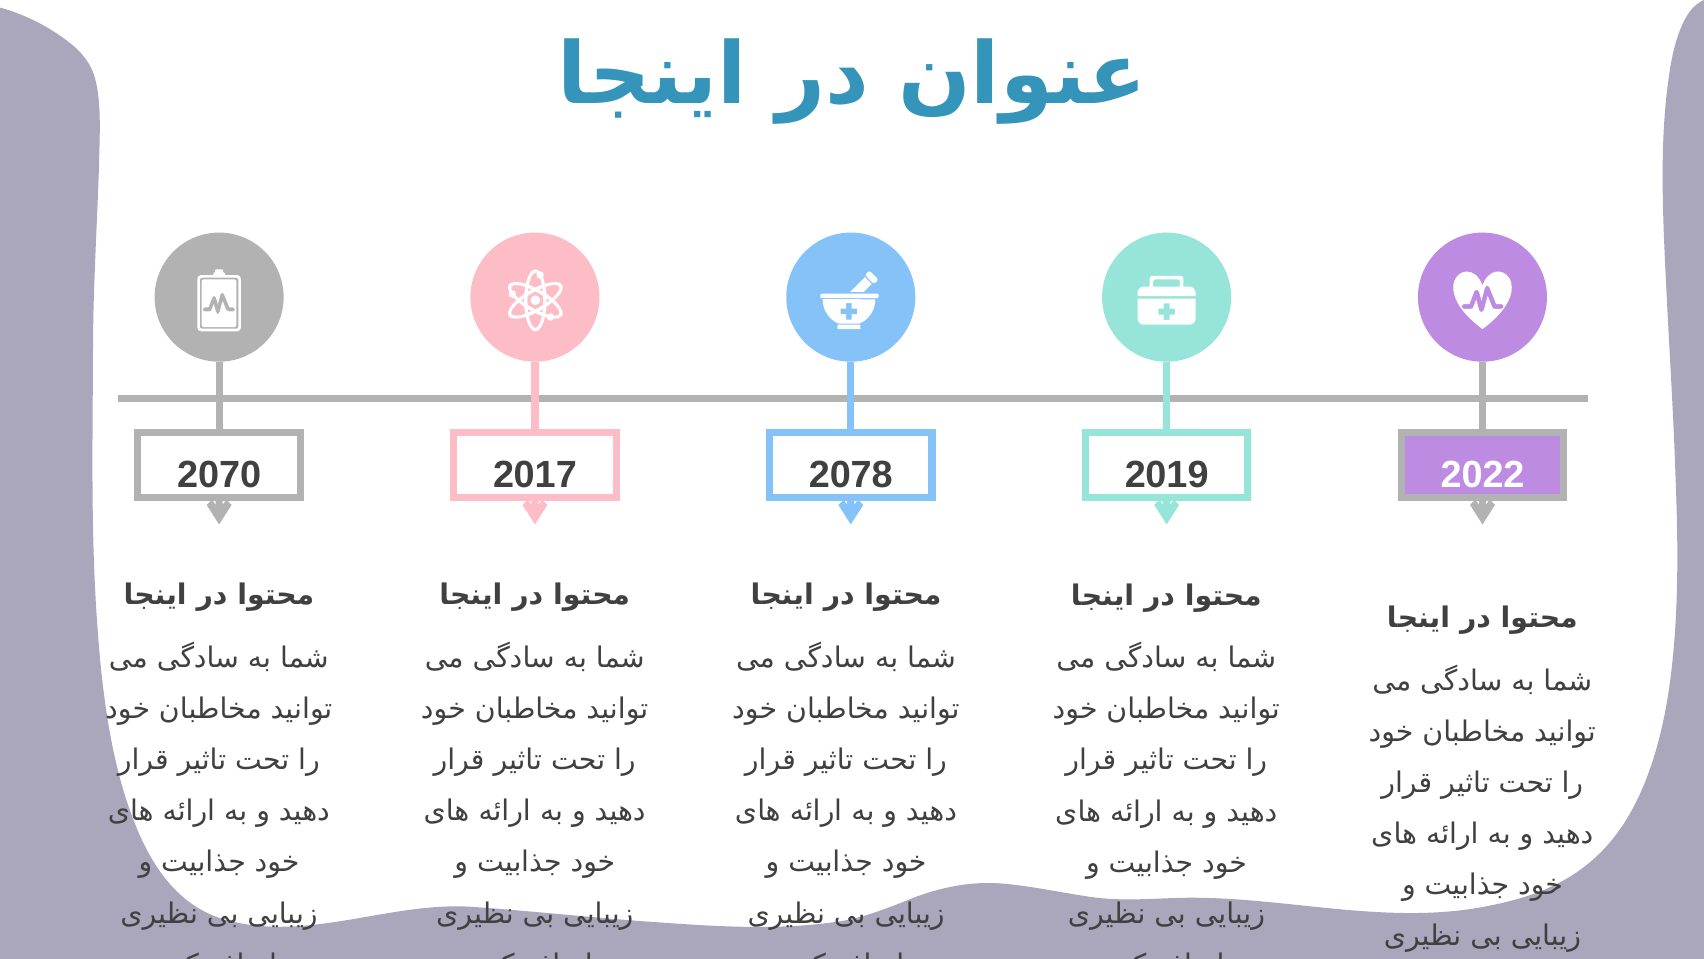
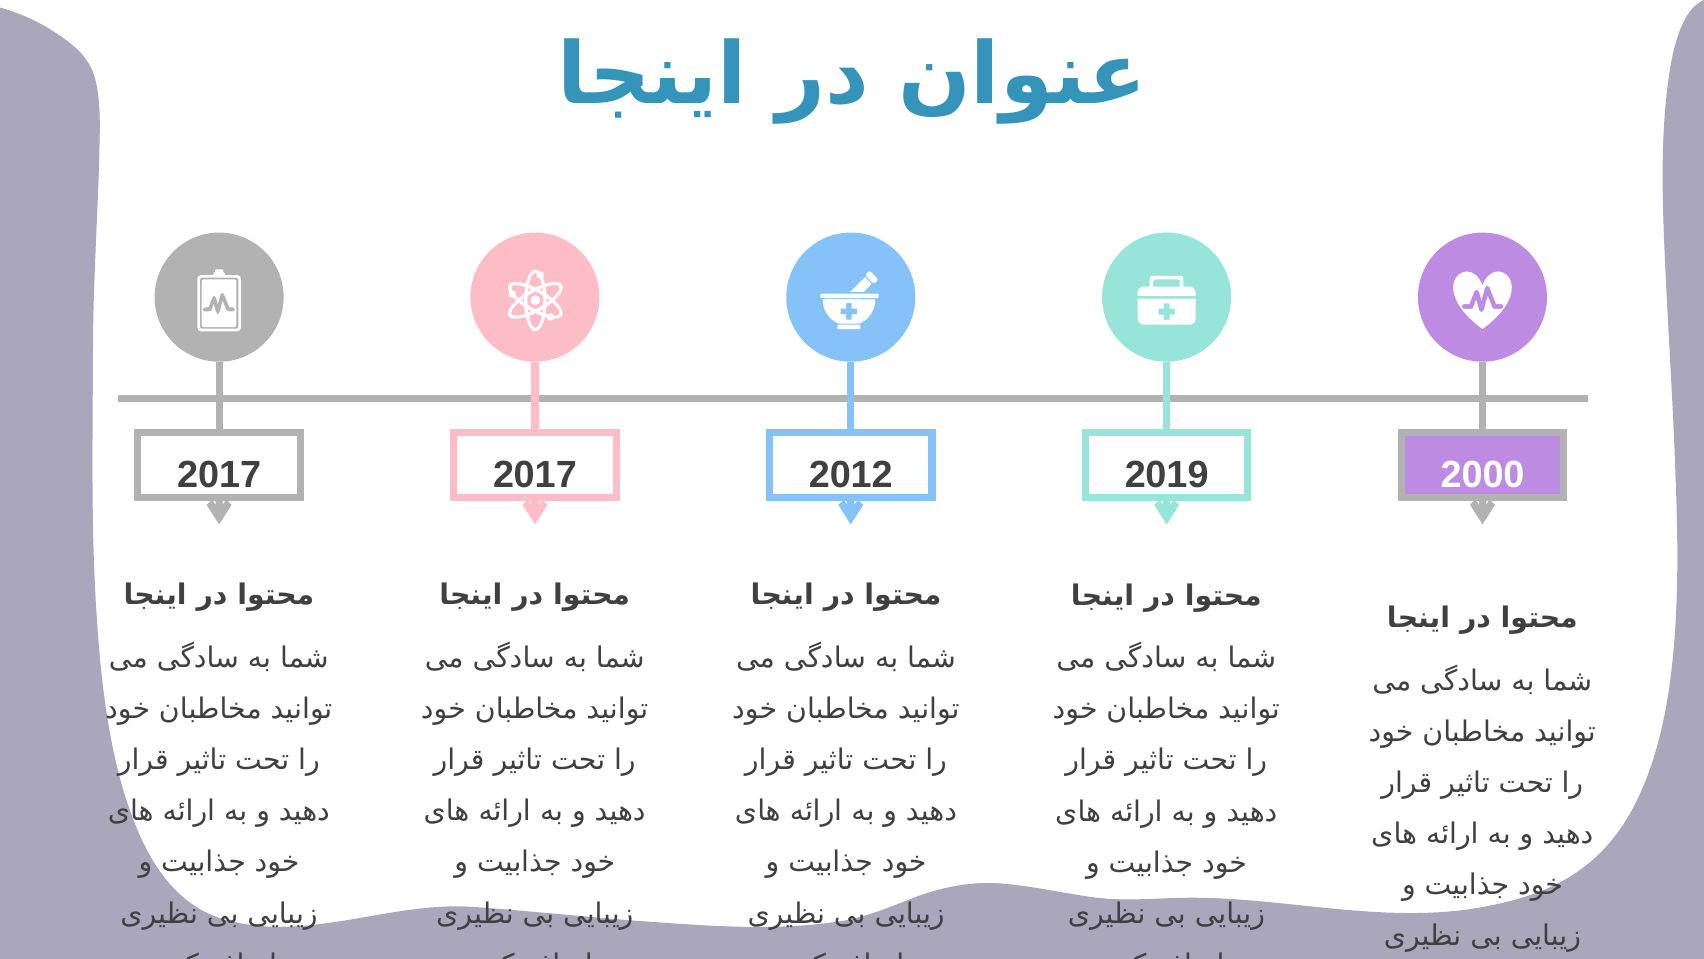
2070 at (219, 475): 2070 -> 2017
2078: 2078 -> 2012
2022: 2022 -> 2000
